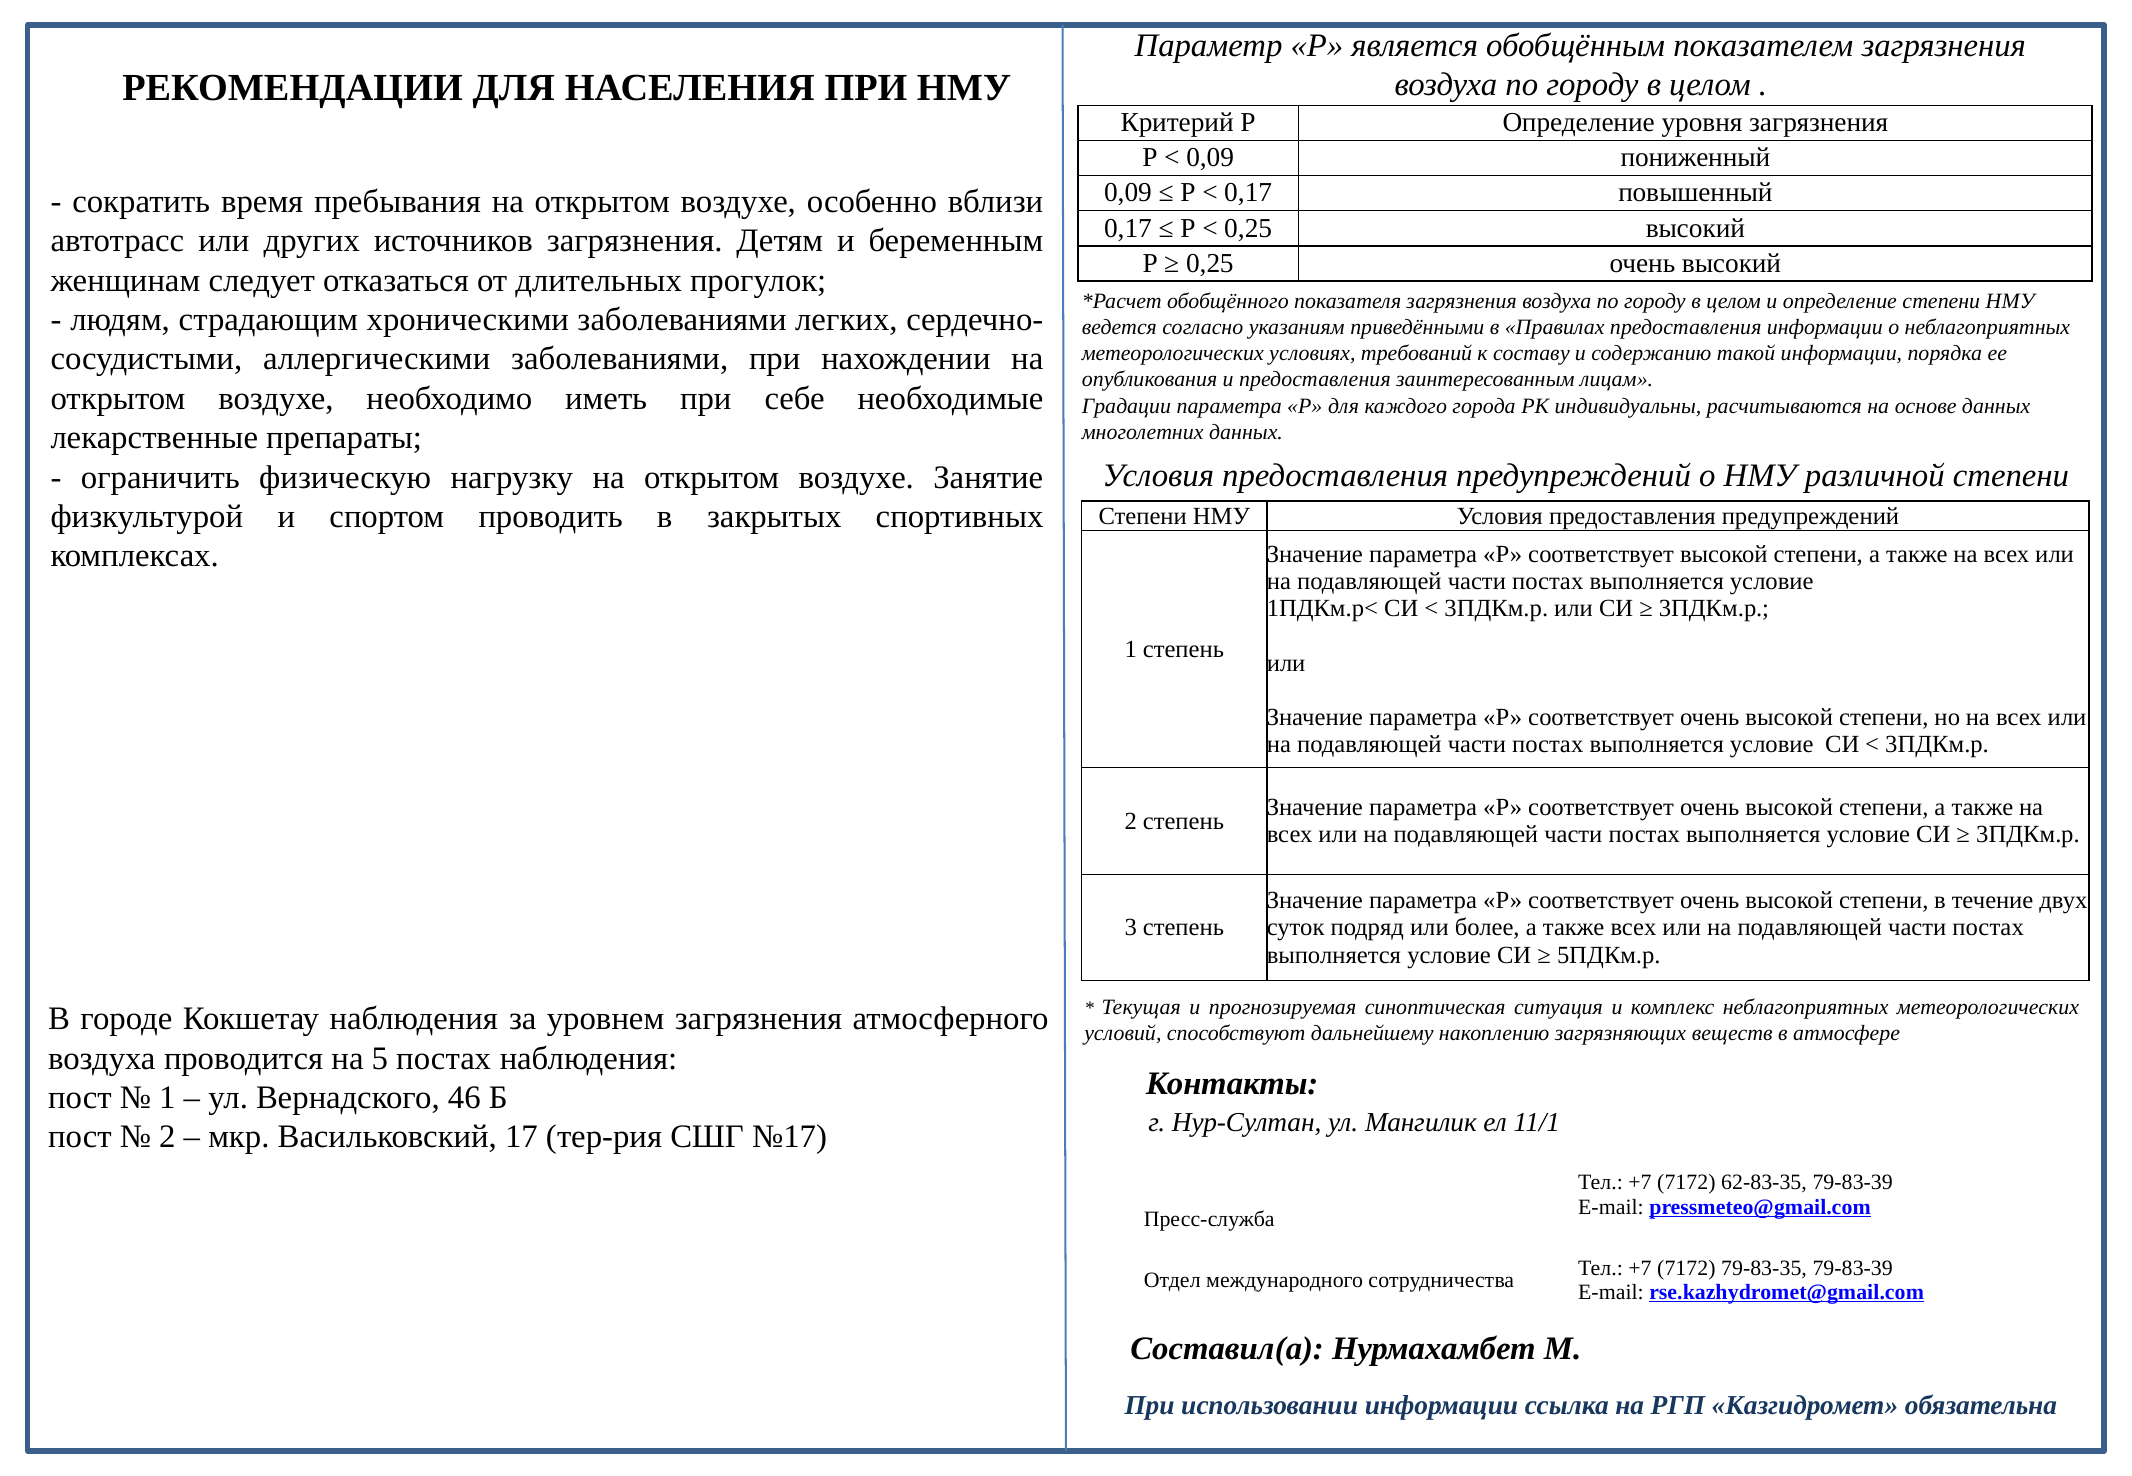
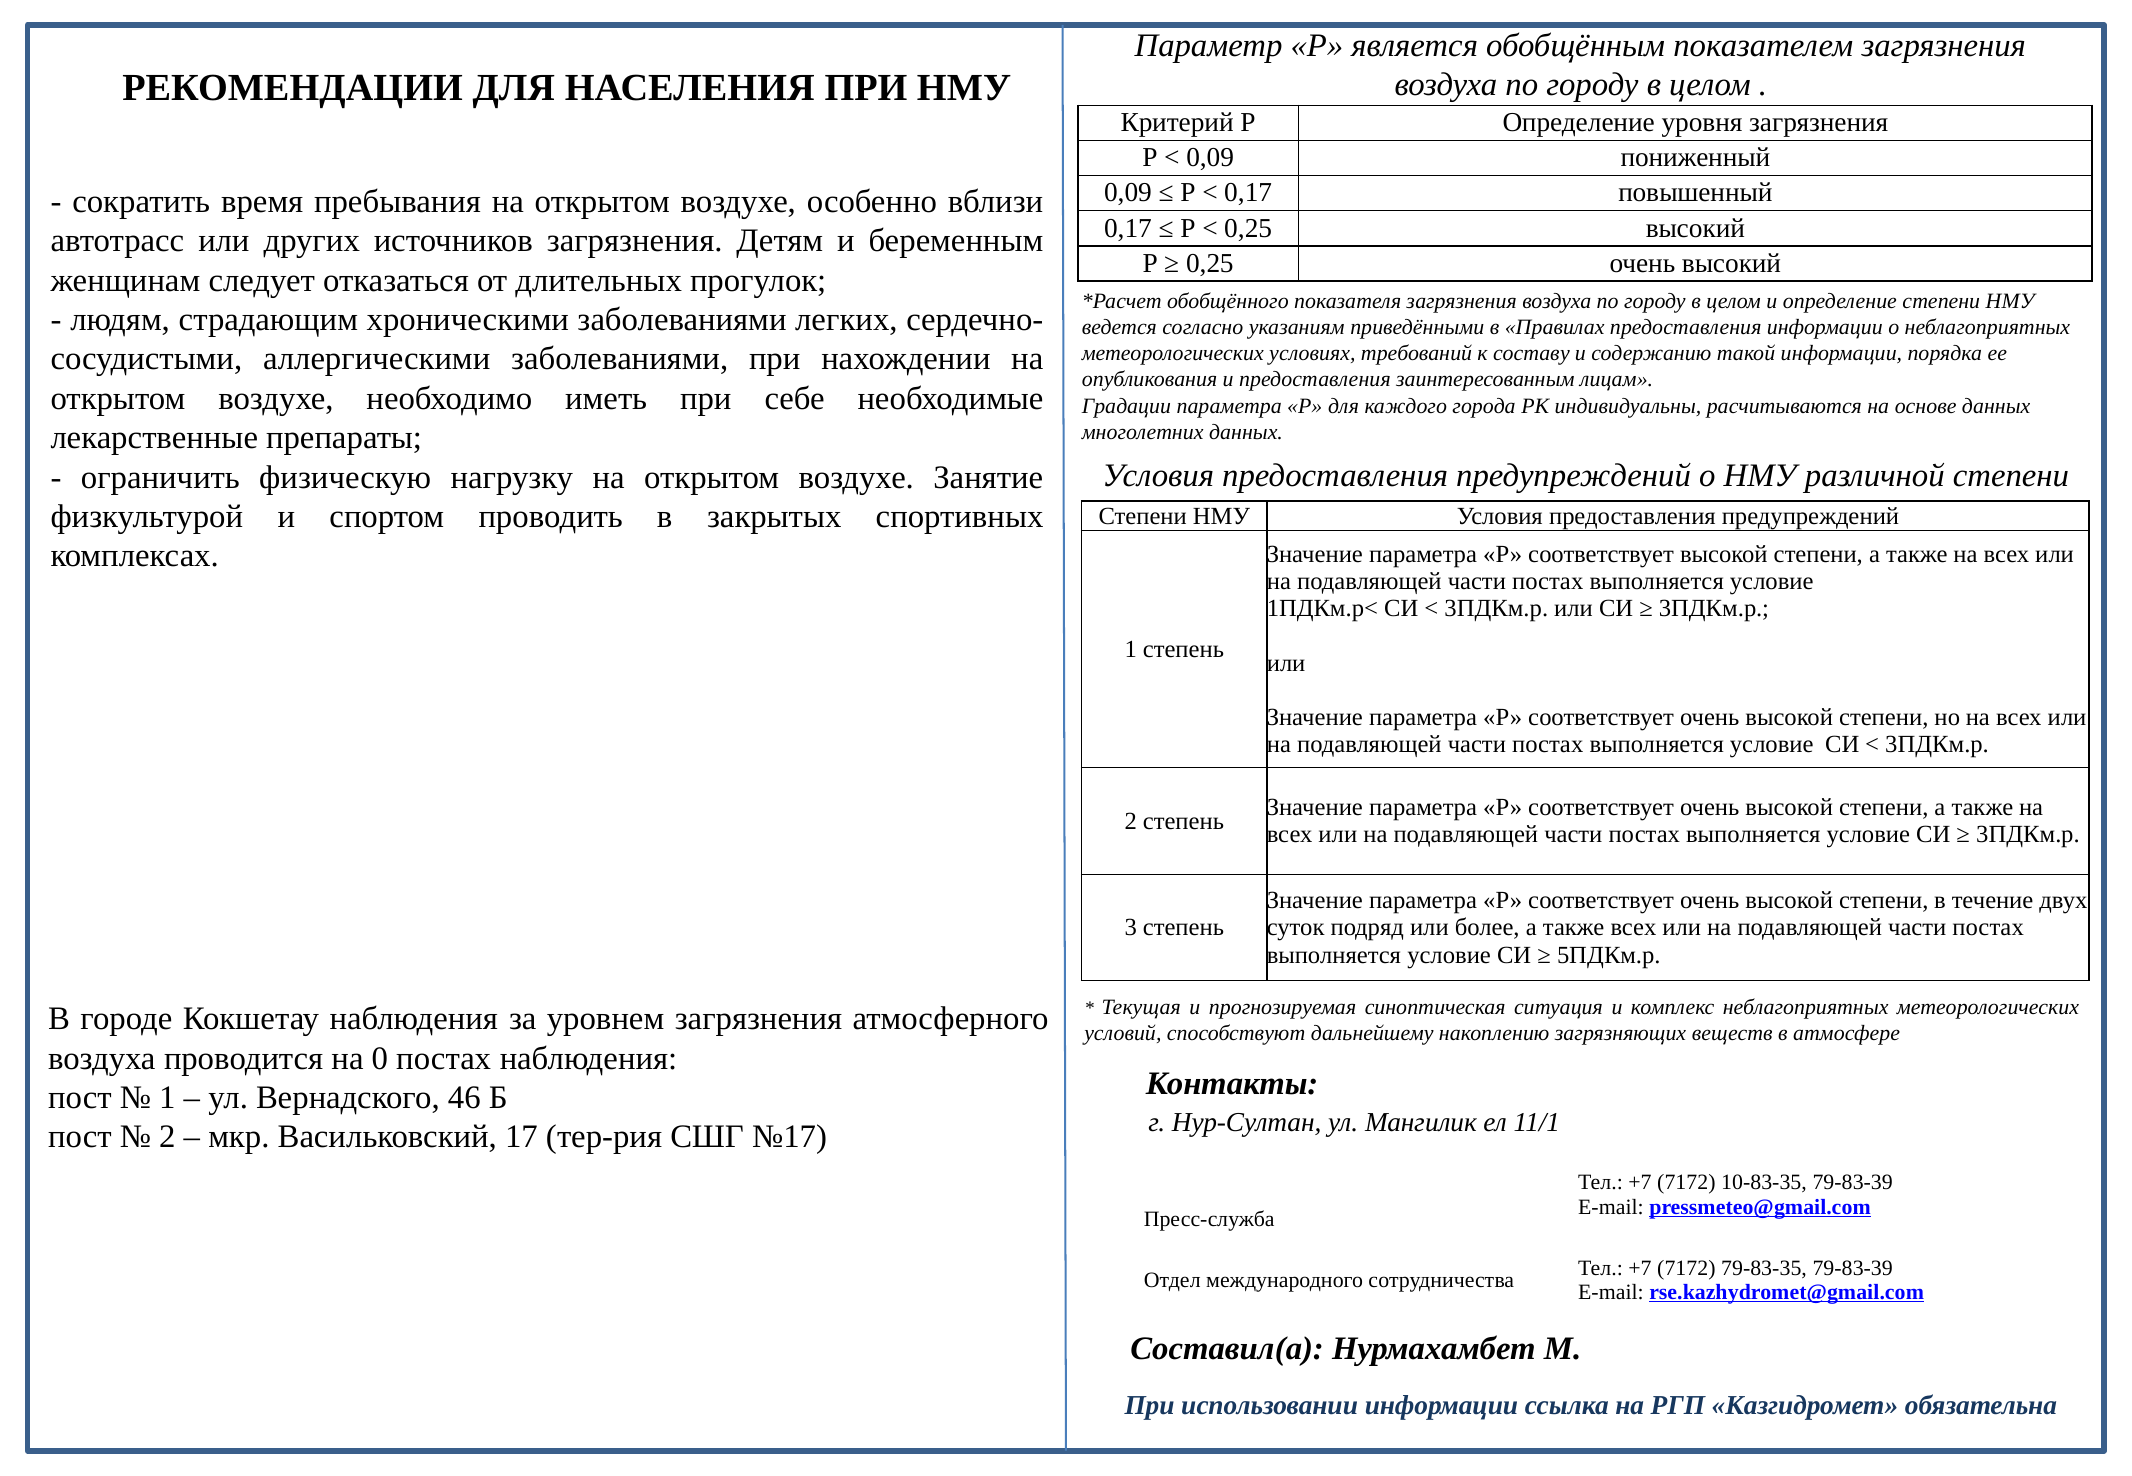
5: 5 -> 0
62-83-35: 62-83-35 -> 10-83-35
